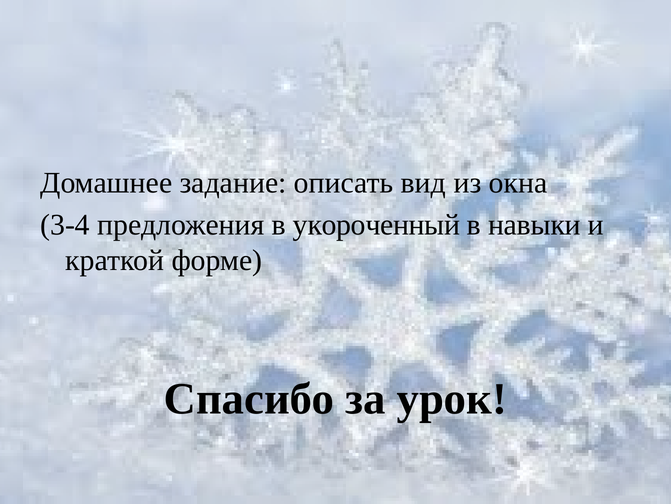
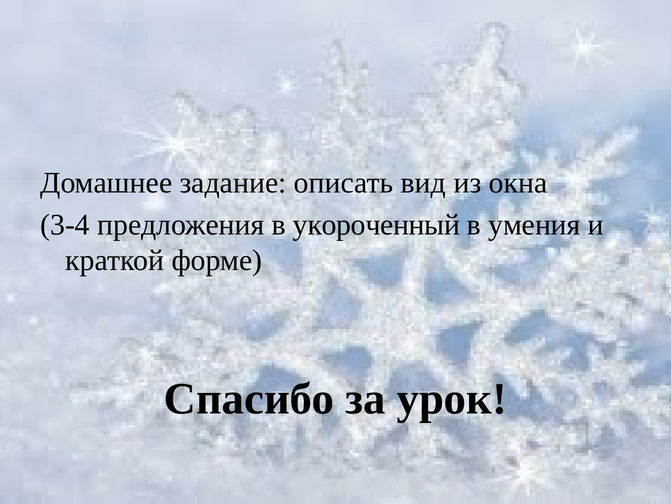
навыки: навыки -> умения
